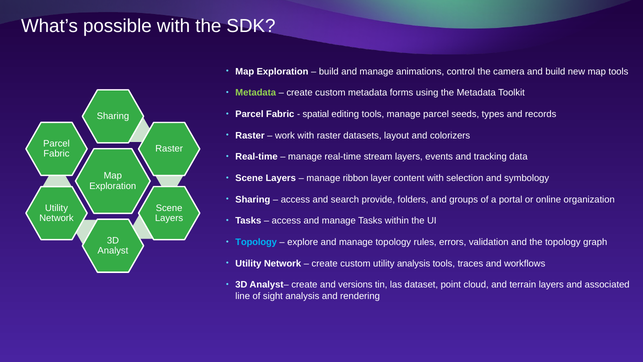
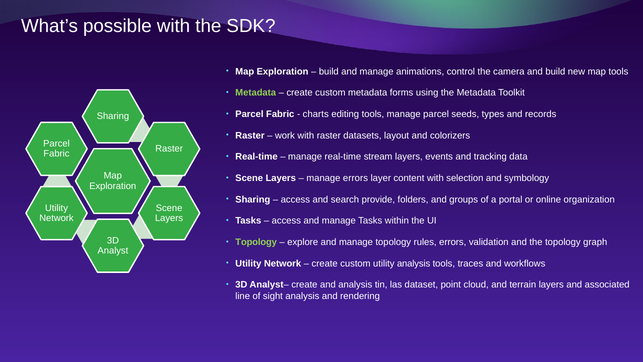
spatial: spatial -> charts
manage ribbon: ribbon -> errors
Topology at (256, 242) colour: light blue -> light green
and versions: versions -> analysis
